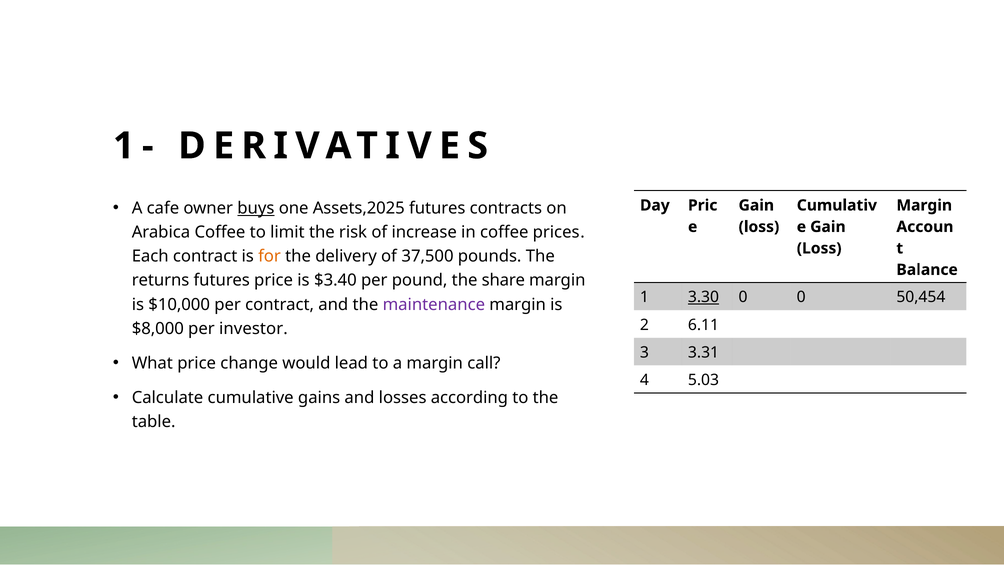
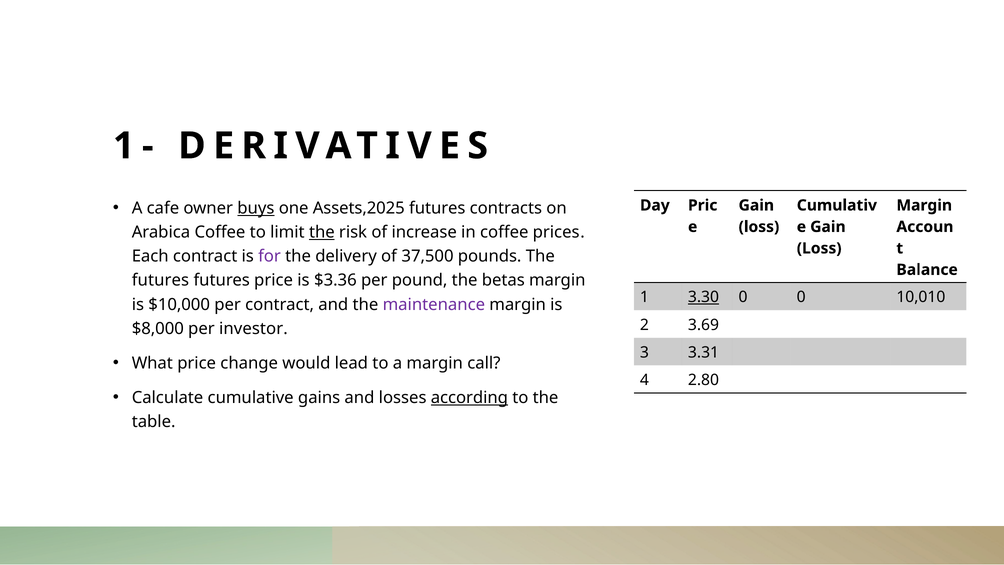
the at (322, 232) underline: none -> present
for colour: orange -> purple
returns at (161, 280): returns -> futures
$3.40: $3.40 -> $3.36
share: share -> betas
50,454: 50,454 -> 10,010
6.11: 6.11 -> 3.69
5.03: 5.03 -> 2.80
according underline: none -> present
